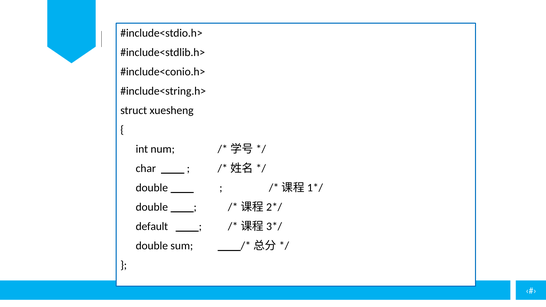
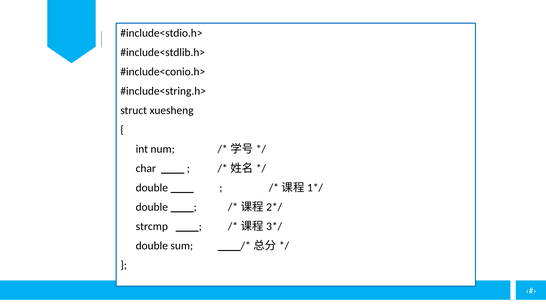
default: default -> strcmp
